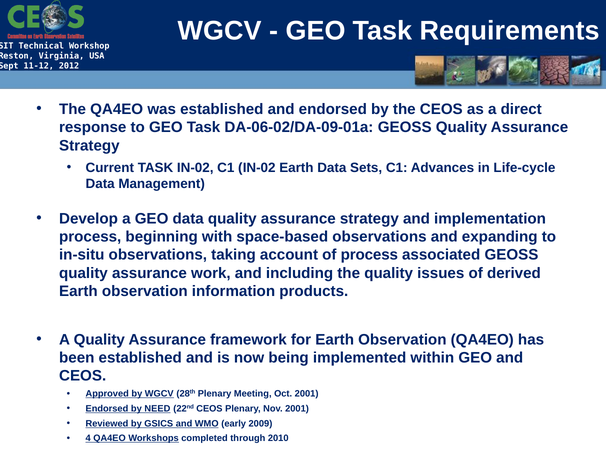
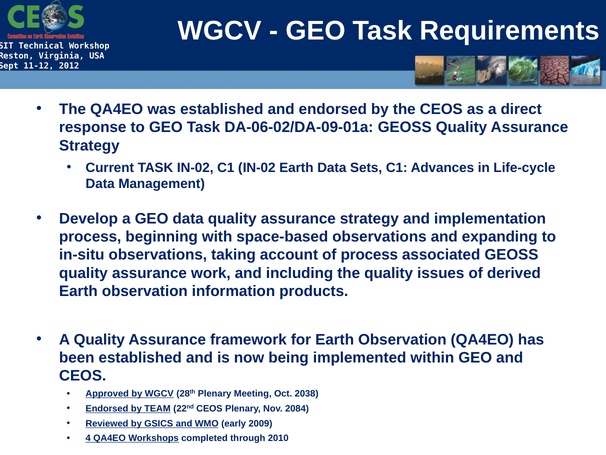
Oct 2001: 2001 -> 2038
NEED: NEED -> TEAM
Nov 2001: 2001 -> 2084
